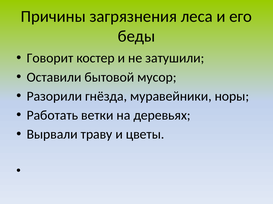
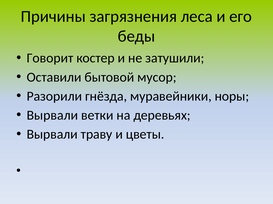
Работать at (52, 116): Работать -> Вырвали
